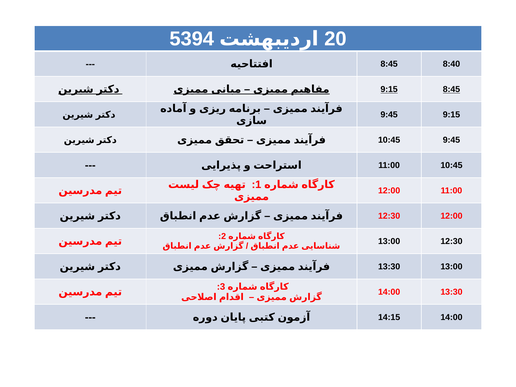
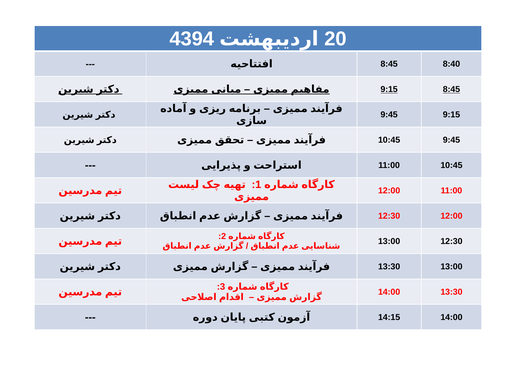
5394: 5394 -> 4394
